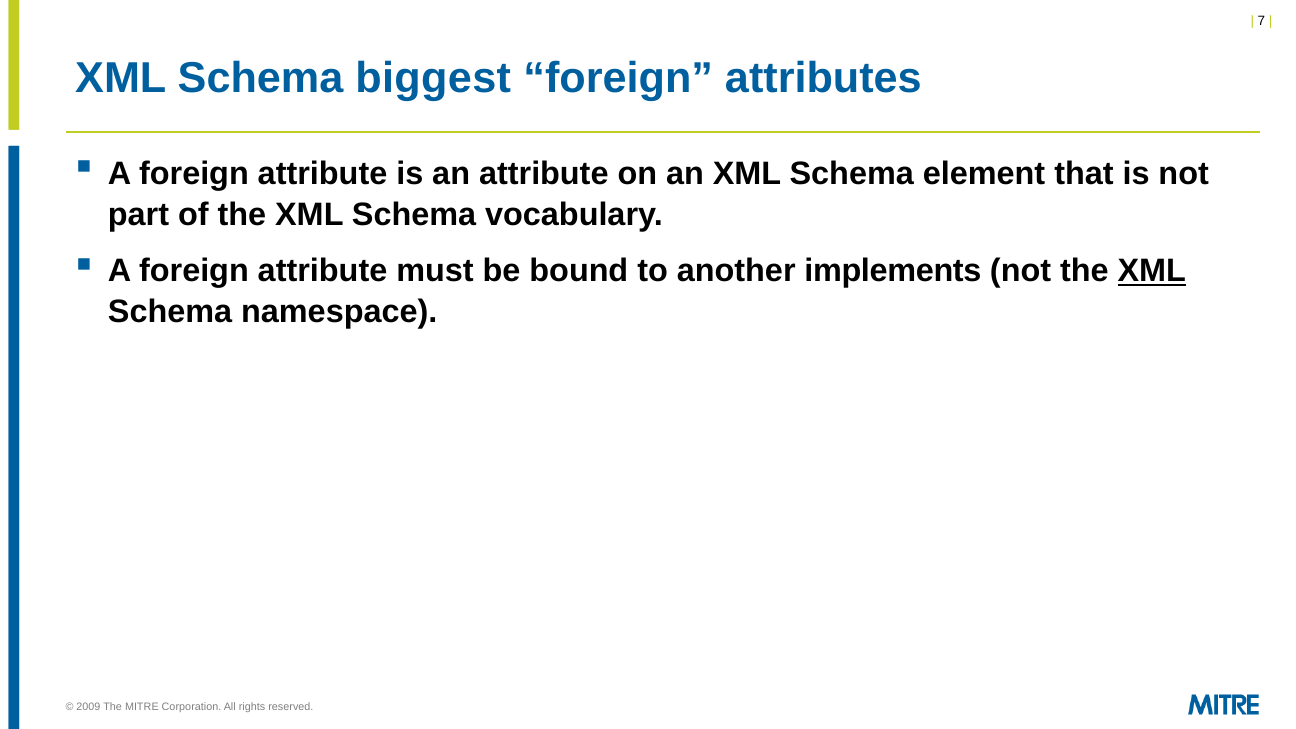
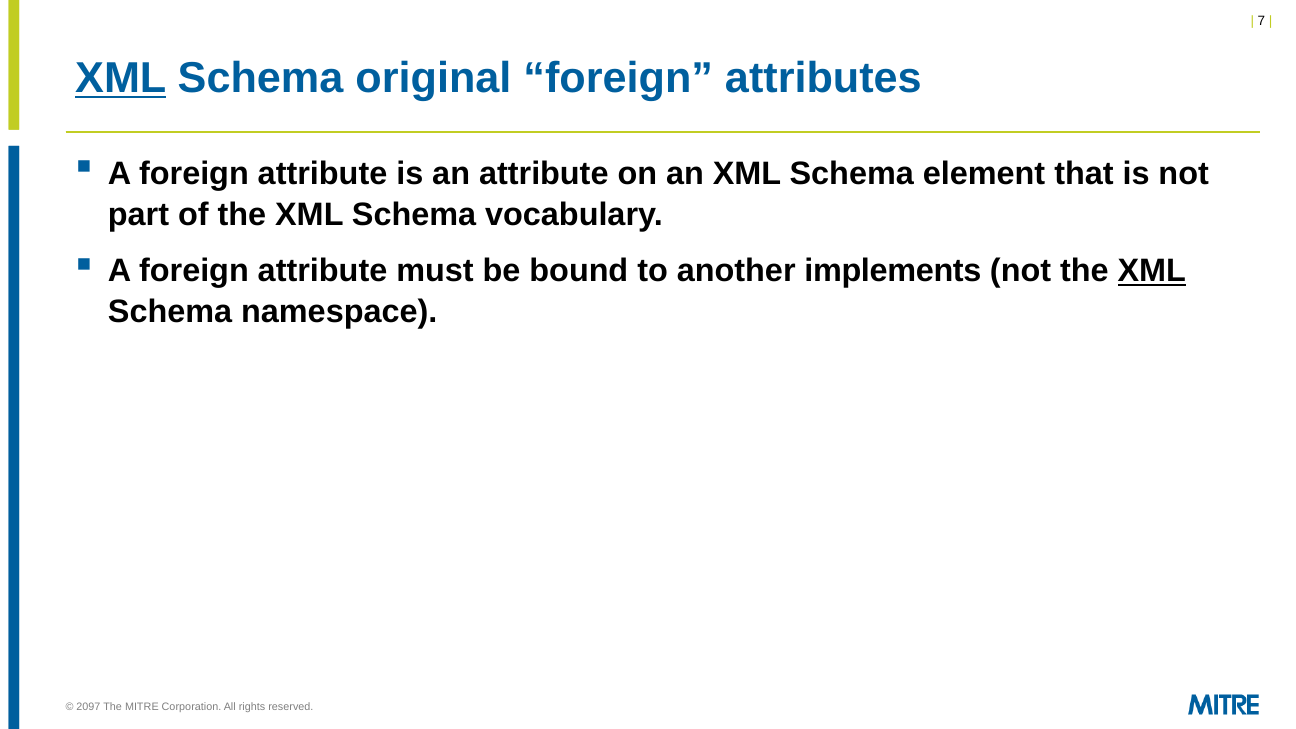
XML at (121, 78) underline: none -> present
biggest: biggest -> original
2009: 2009 -> 2097
